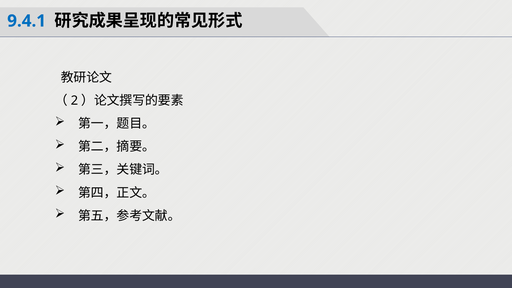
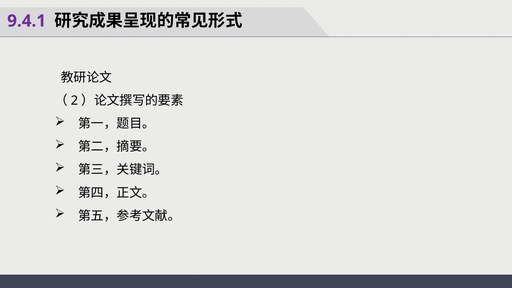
9.4.1 colour: blue -> purple
